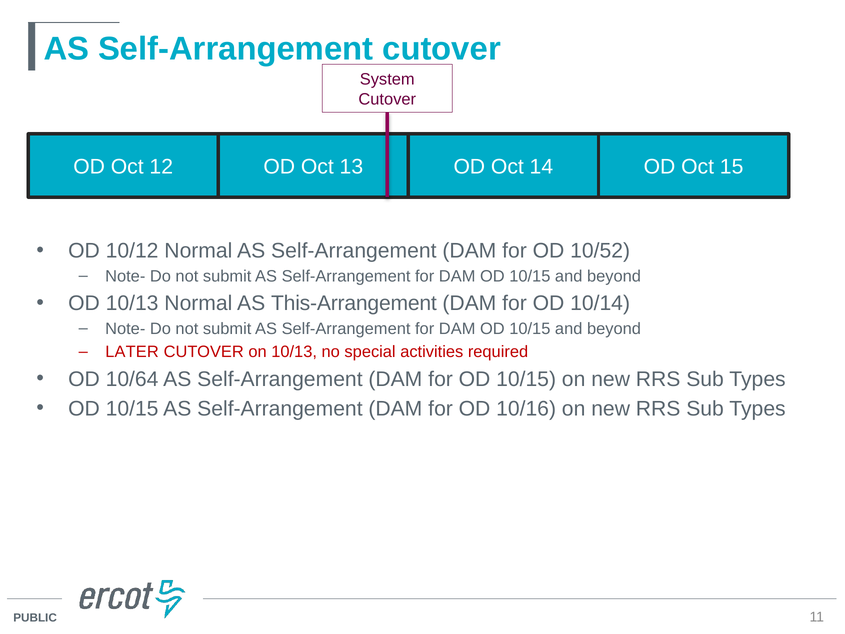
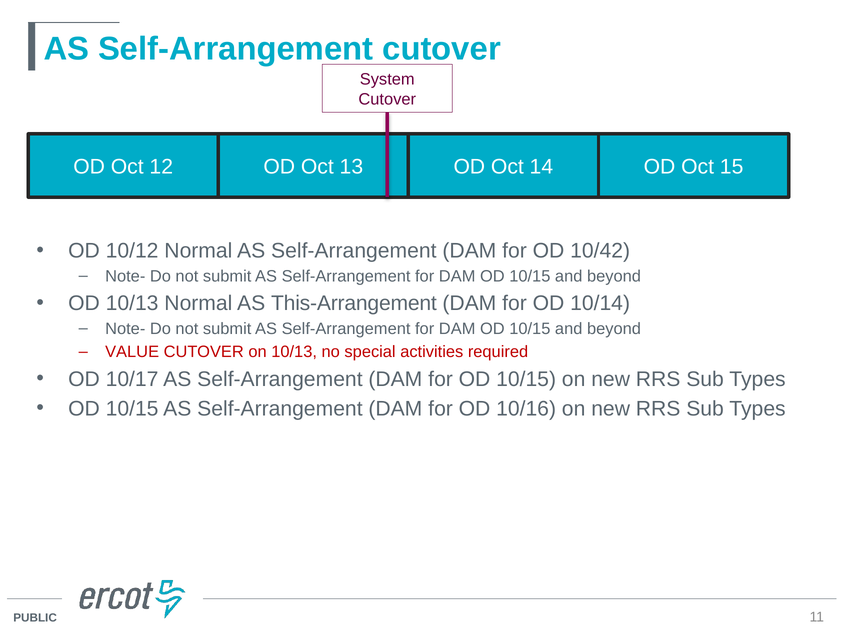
10/52: 10/52 -> 10/42
LATER: LATER -> VALUE
10/64: 10/64 -> 10/17
